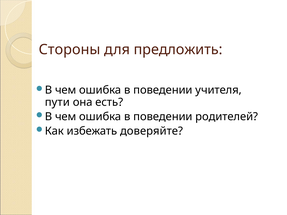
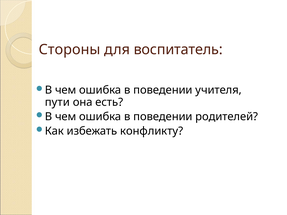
предложить: предложить -> воспитатель
доверяйте: доверяйте -> конфликту
